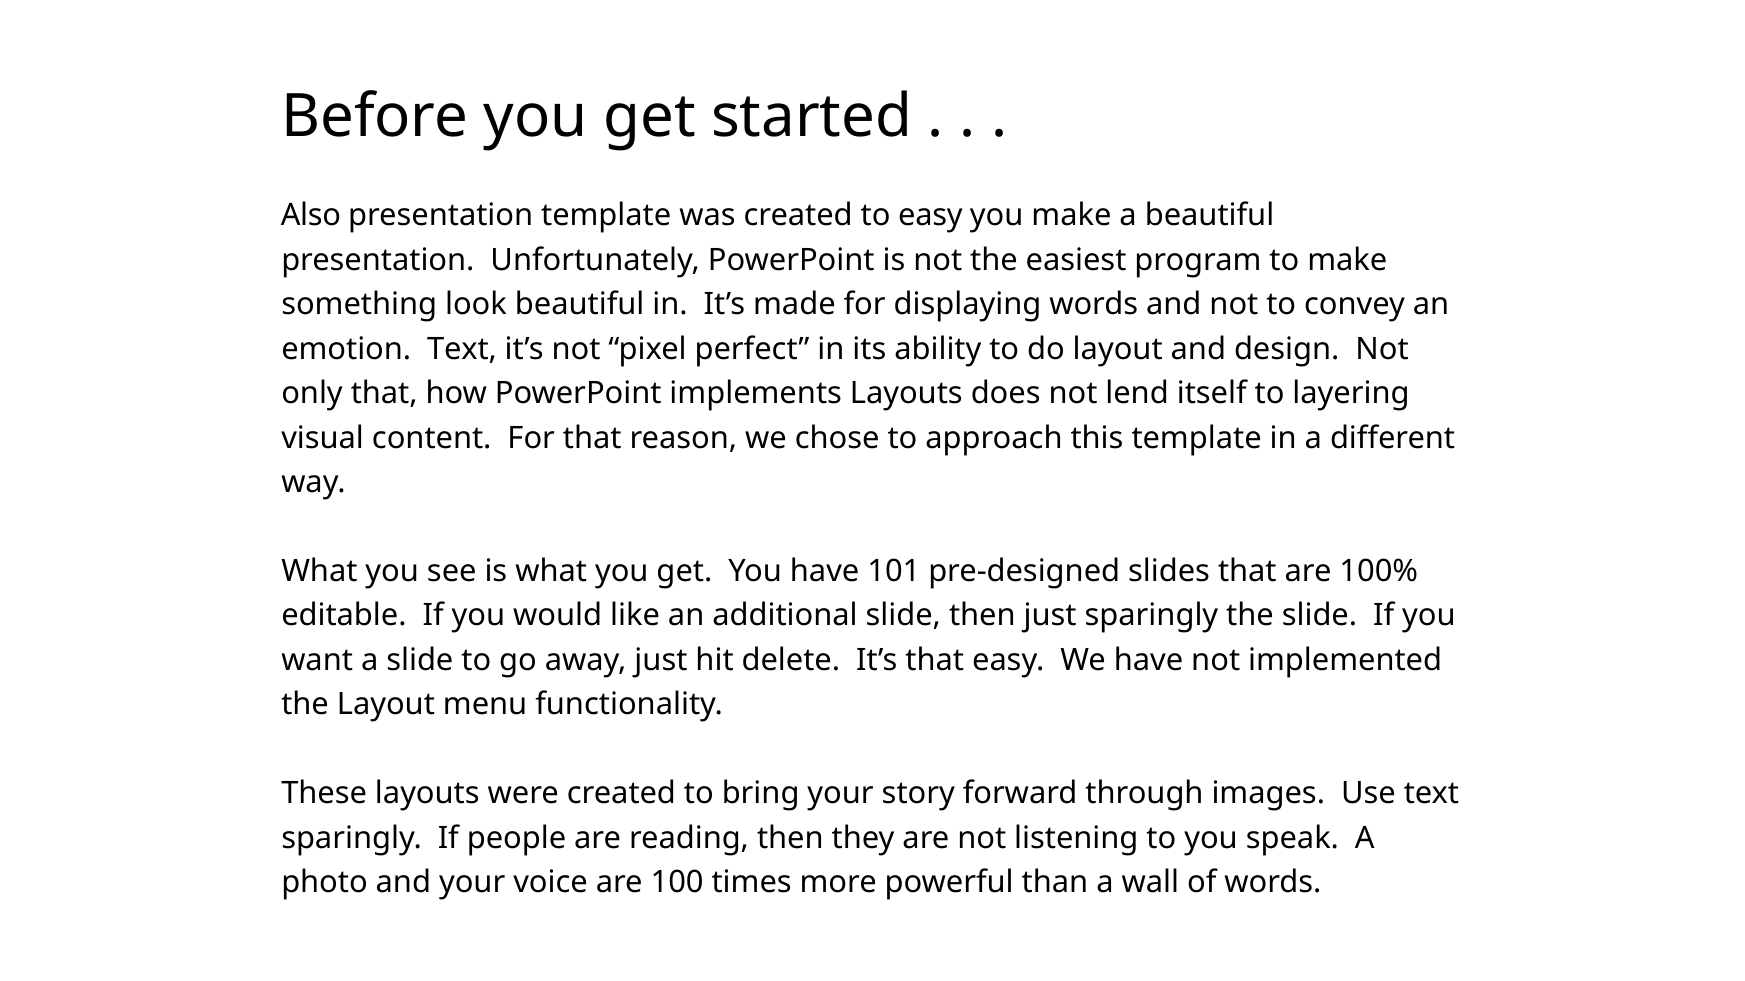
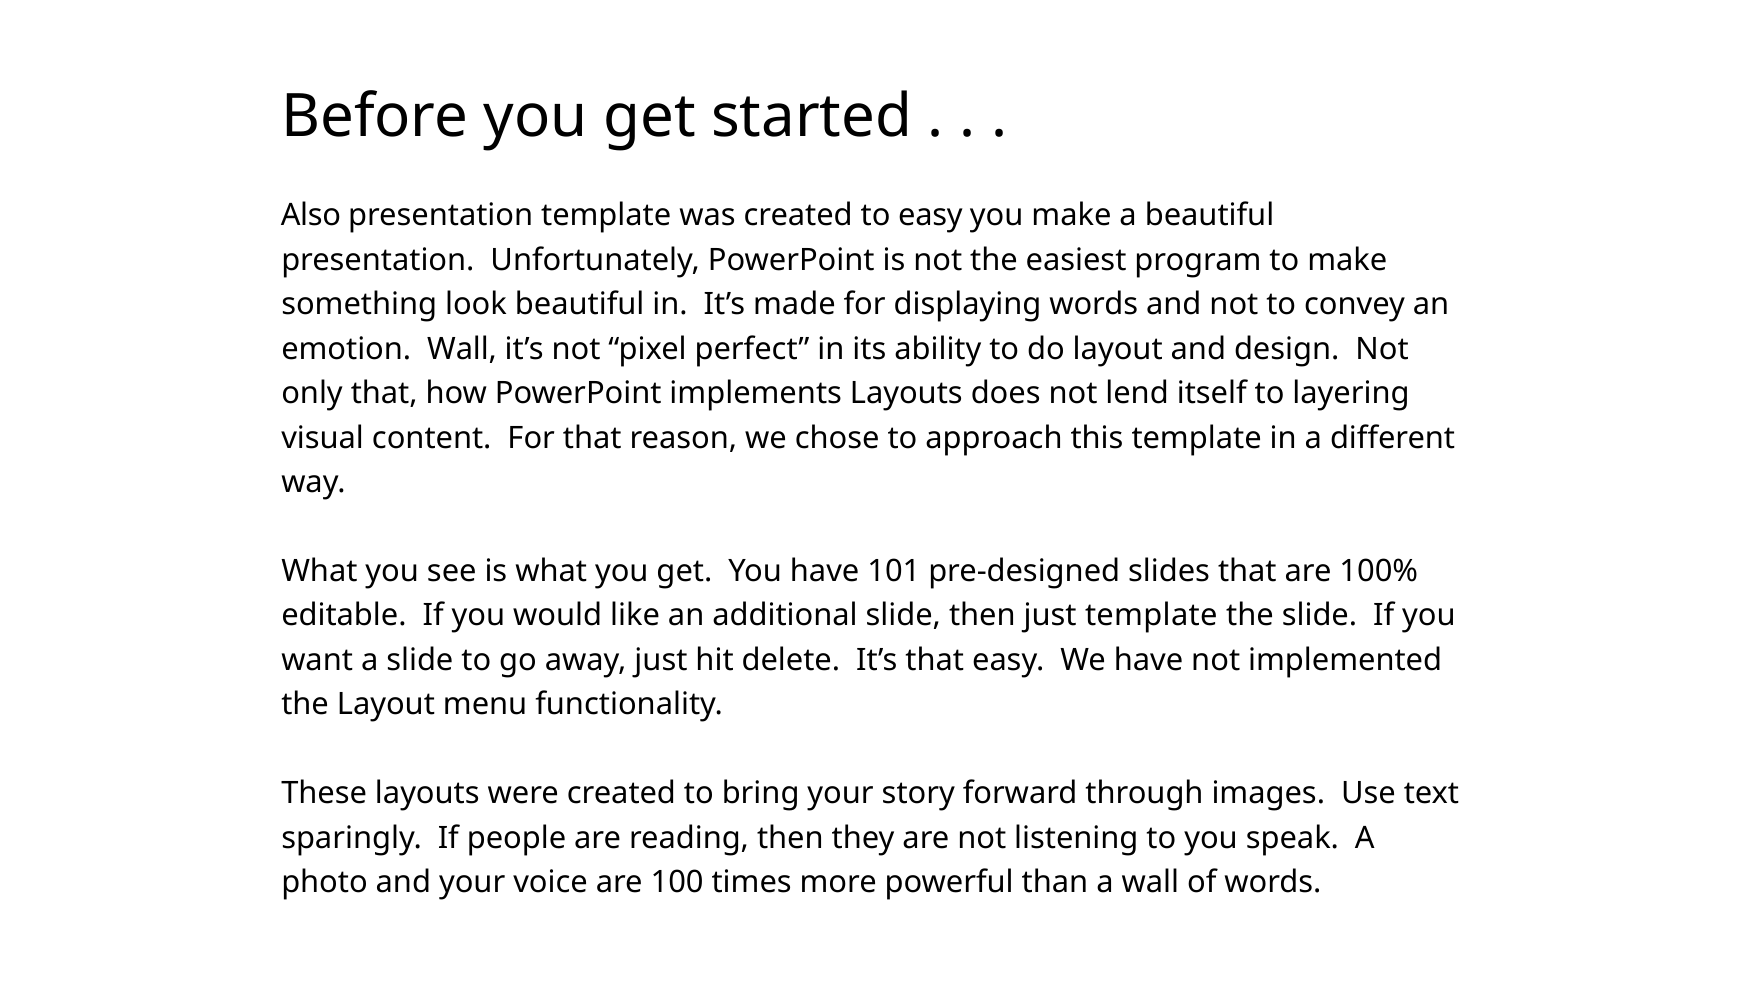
emotion Text: Text -> Wall
just sparingly: sparingly -> template
